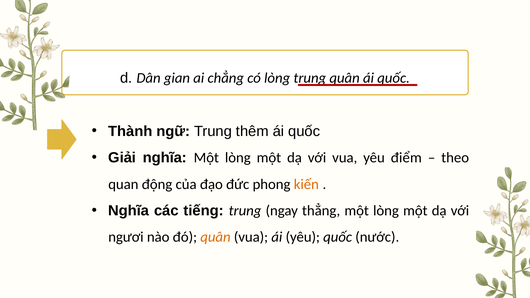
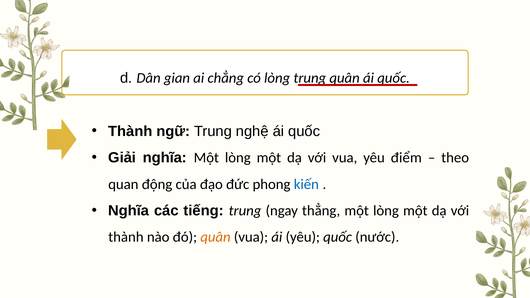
thêm: thêm -> nghệ
kiến colour: orange -> blue
ngươi at (126, 237): ngươi -> thành
